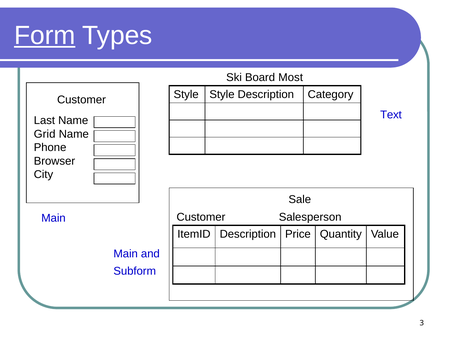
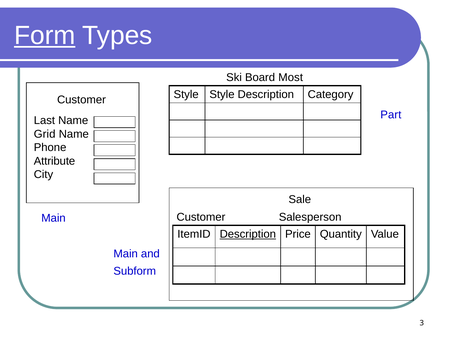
Text: Text -> Part
Browser: Browser -> Attribute
Description at (248, 234) underline: none -> present
